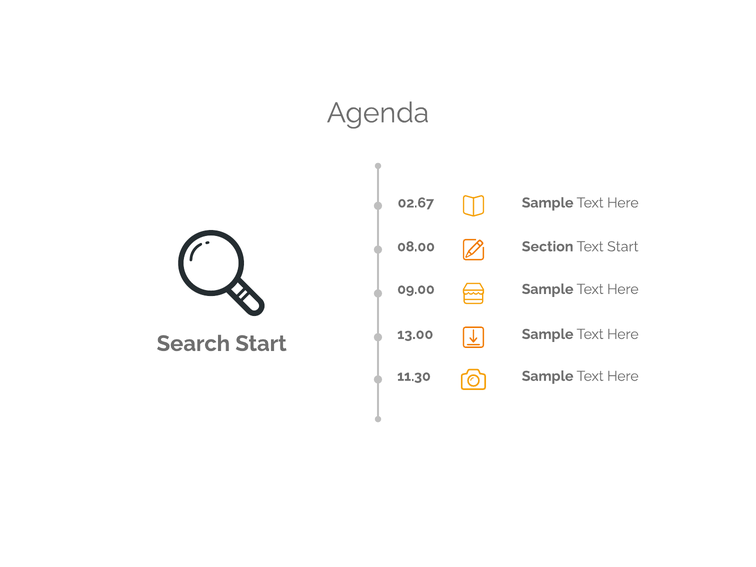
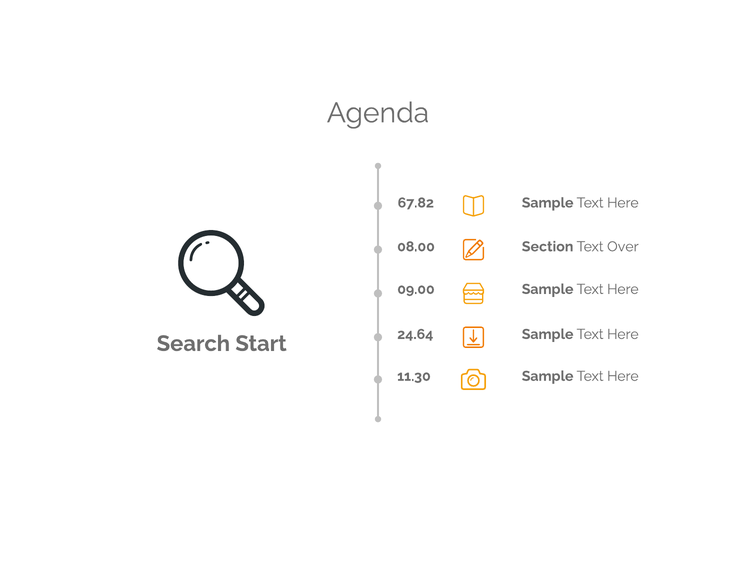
02.67: 02.67 -> 67.82
Text Start: Start -> Over
13.00: 13.00 -> 24.64
